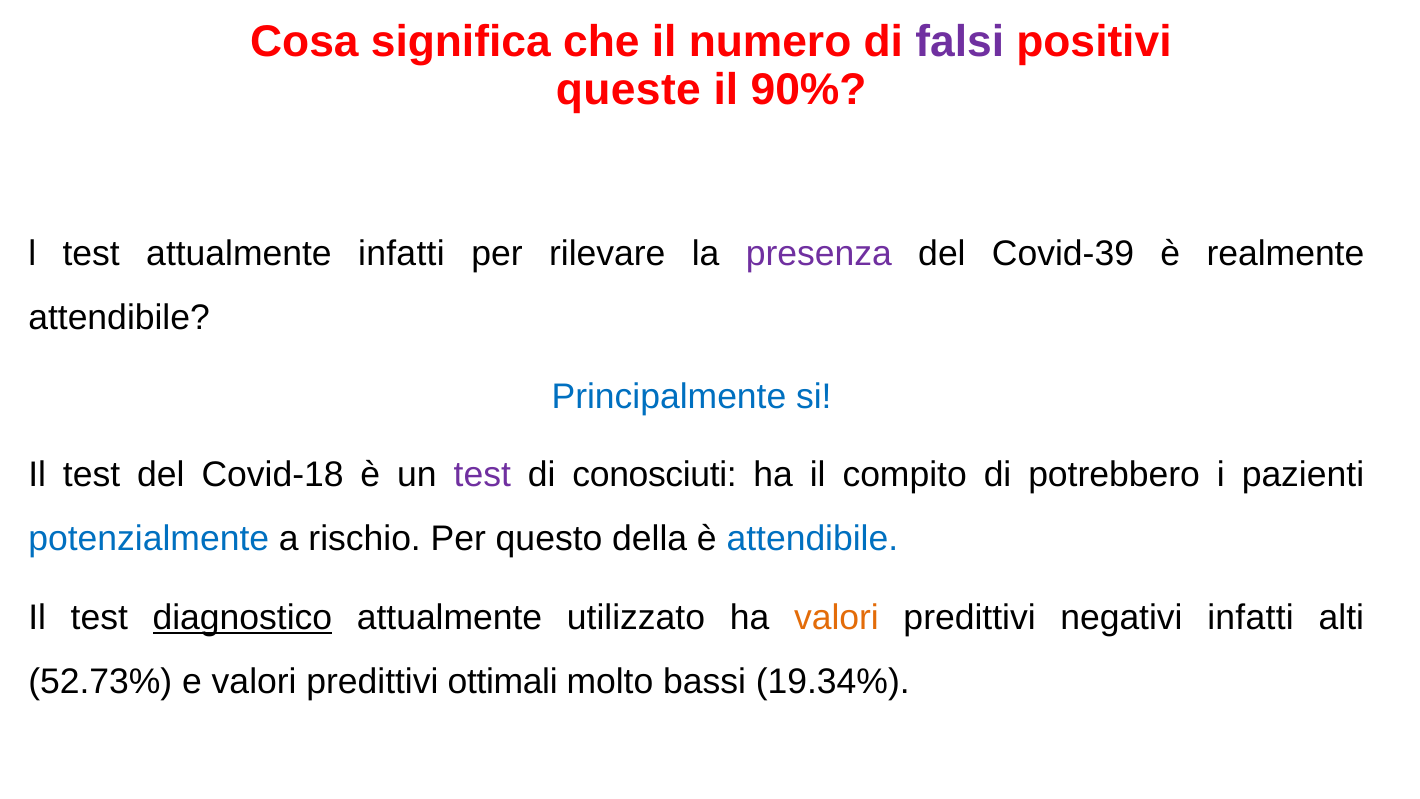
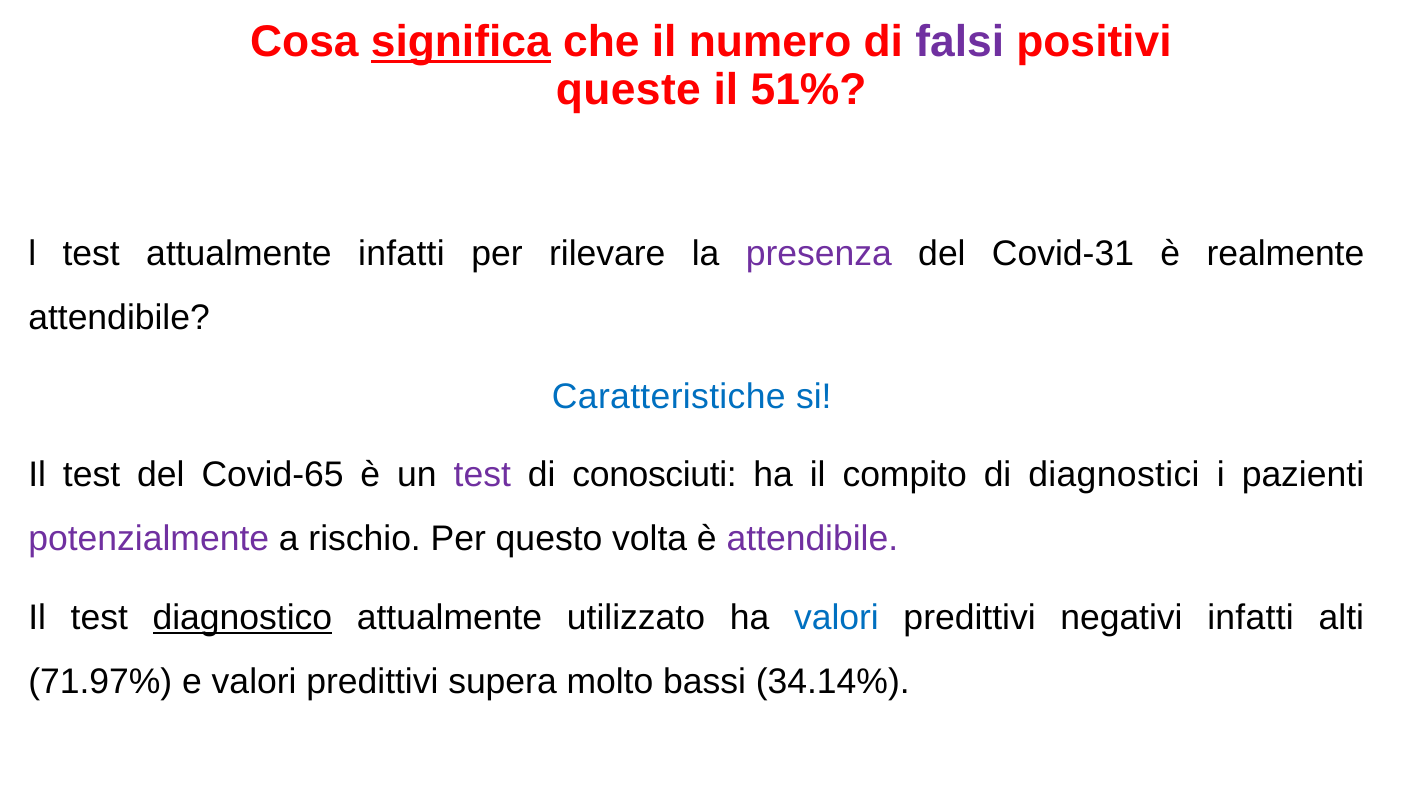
significa underline: none -> present
90%: 90% -> 51%
Covid-39: Covid-39 -> Covid-31
Principalmente: Principalmente -> Caratteristiche
Covid-18: Covid-18 -> Covid-65
potrebbero: potrebbero -> diagnostici
potenzialmente colour: blue -> purple
della: della -> volta
attendibile at (812, 539) colour: blue -> purple
valori at (836, 618) colour: orange -> blue
52.73%: 52.73% -> 71.97%
ottimali: ottimali -> supera
19.34%: 19.34% -> 34.14%
